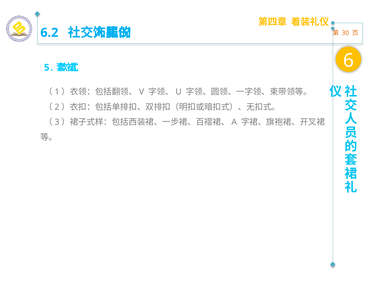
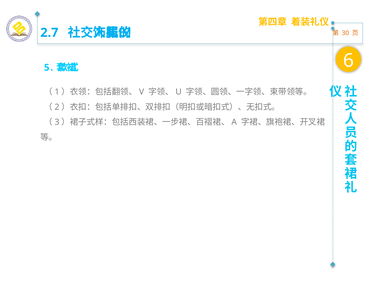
6.2: 6.2 -> 2.7
